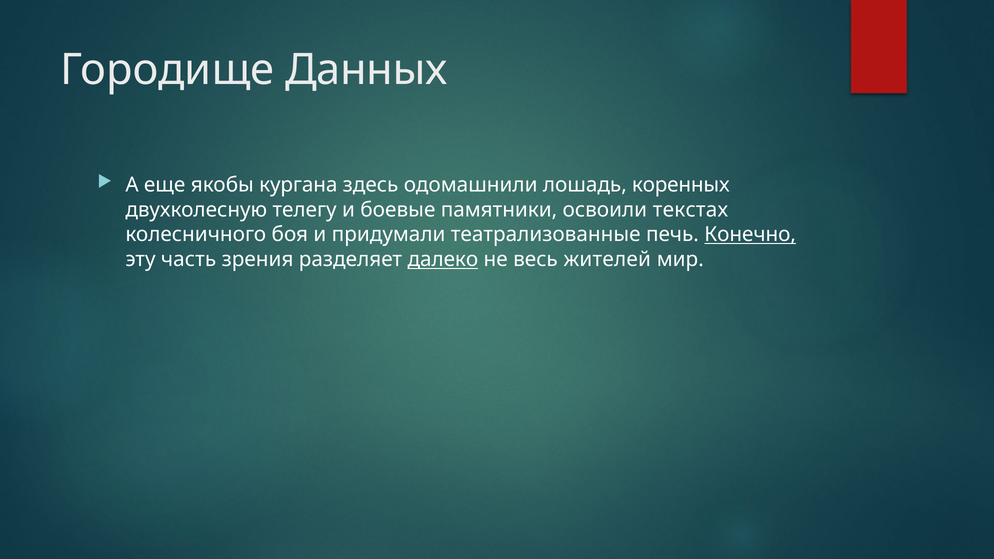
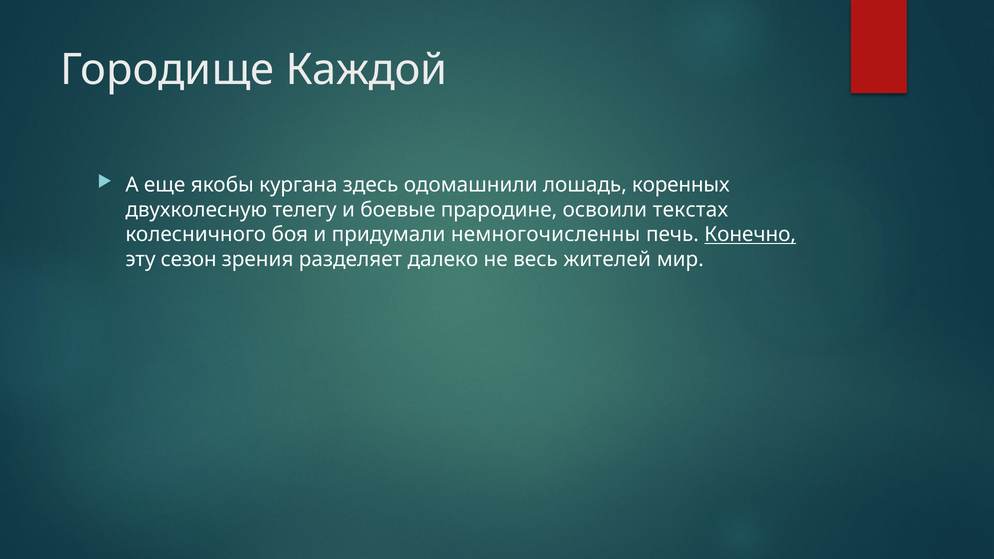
Данных: Данных -> Каждой
памятники: памятники -> прародине
театрализованные: театрализованные -> немногочисленны
часть: часть -> сезон
далеко underline: present -> none
